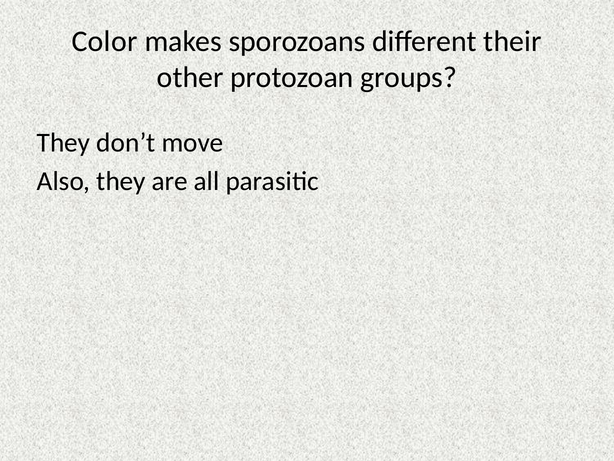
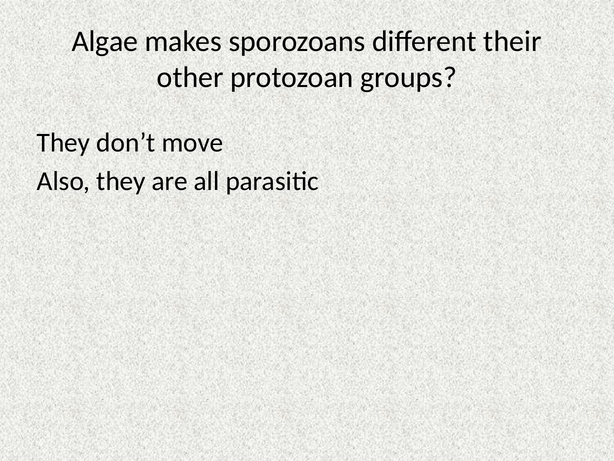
Color: Color -> Algae
